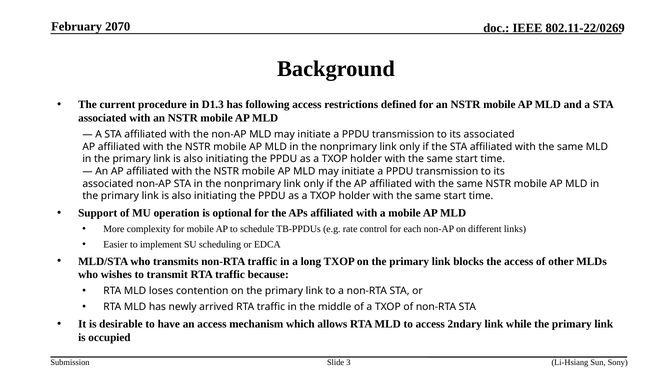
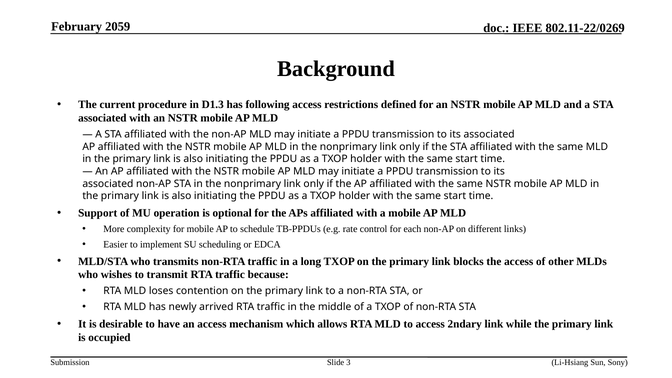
2070: 2070 -> 2059
